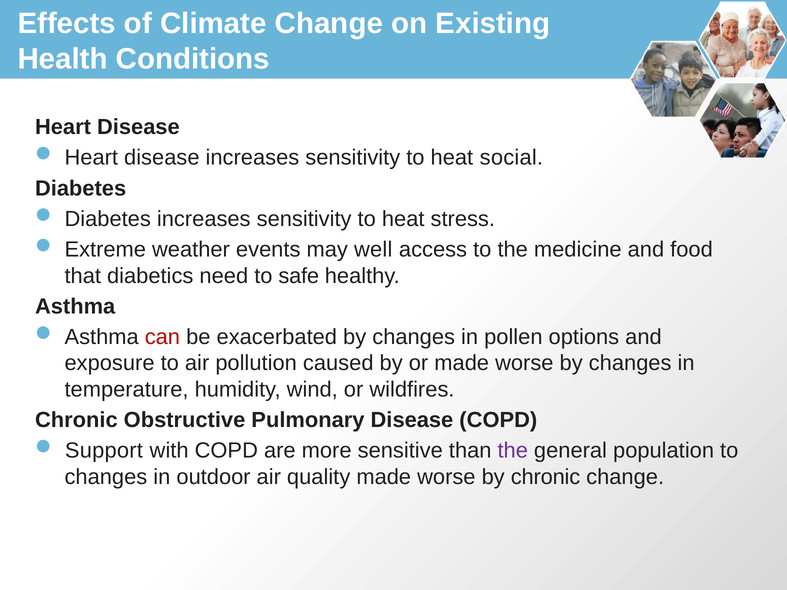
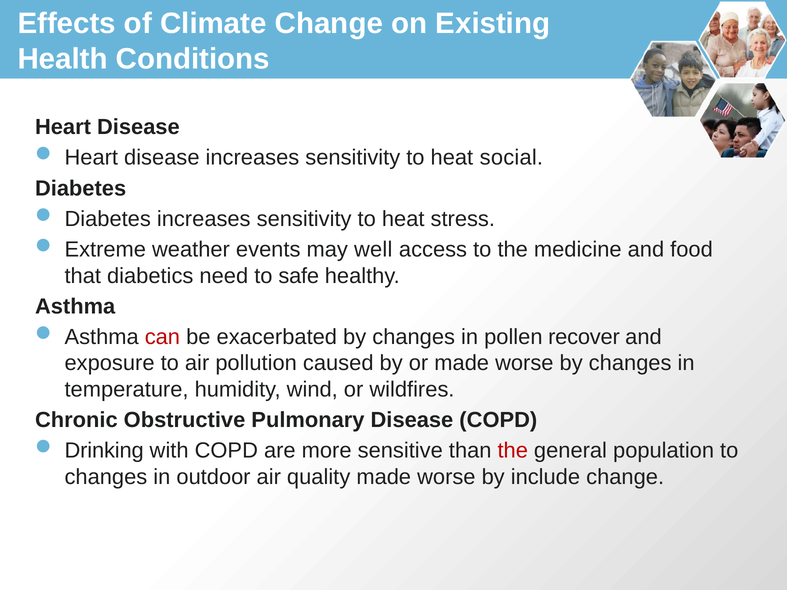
options: options -> recover
Support: Support -> Drinking
the at (513, 451) colour: purple -> red
by chronic: chronic -> include
